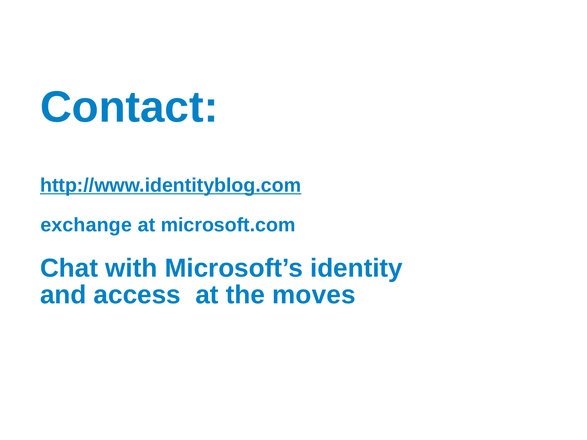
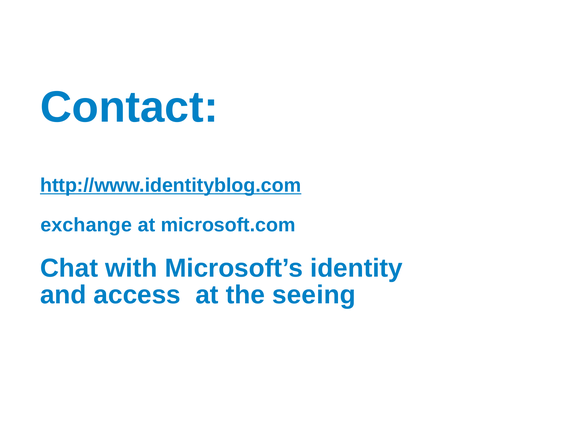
moves: moves -> seeing
